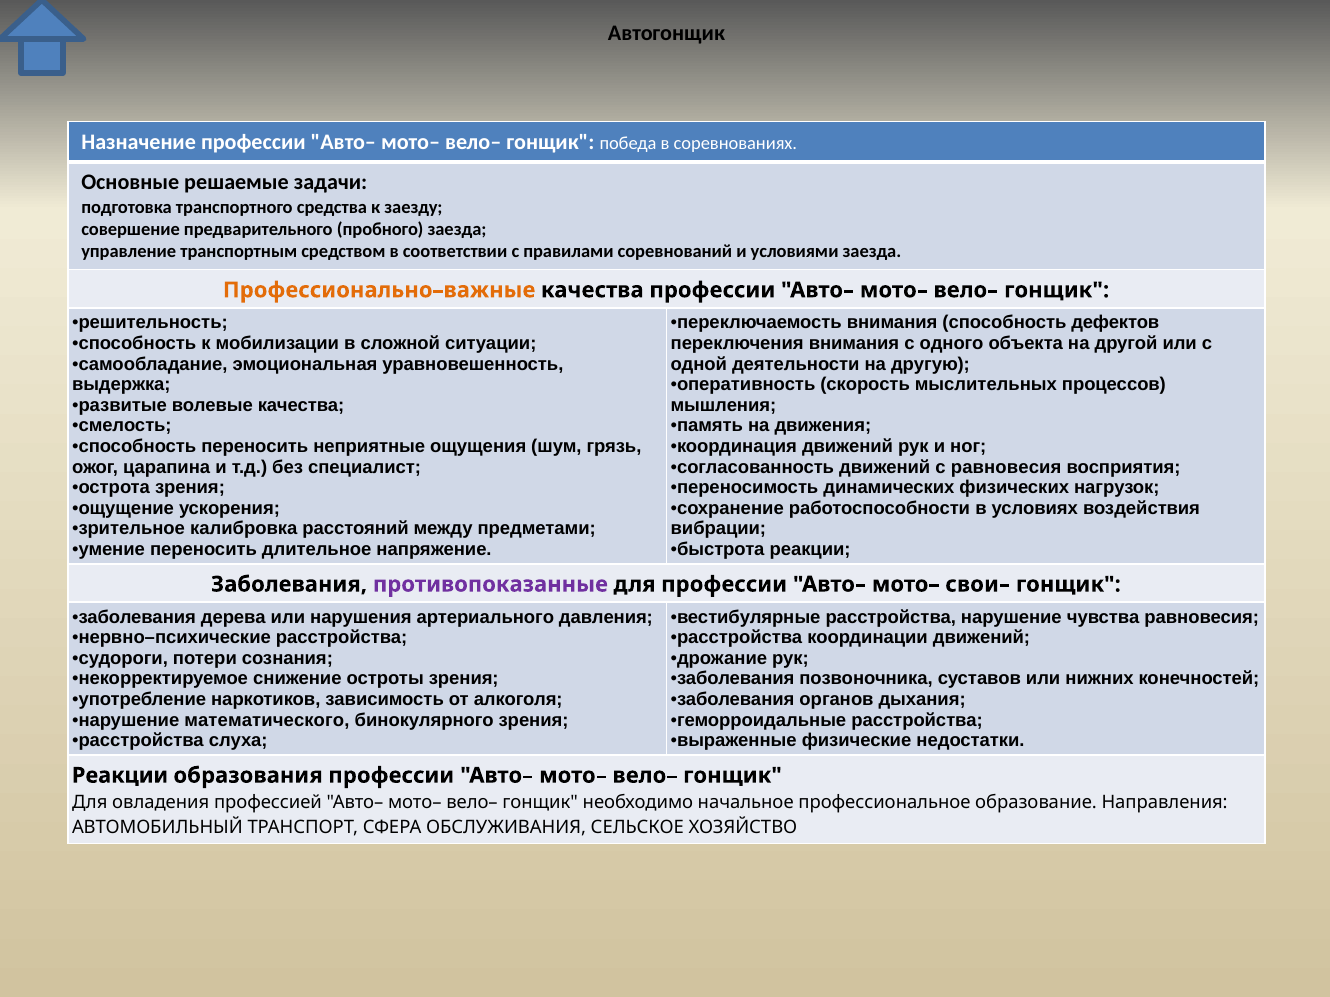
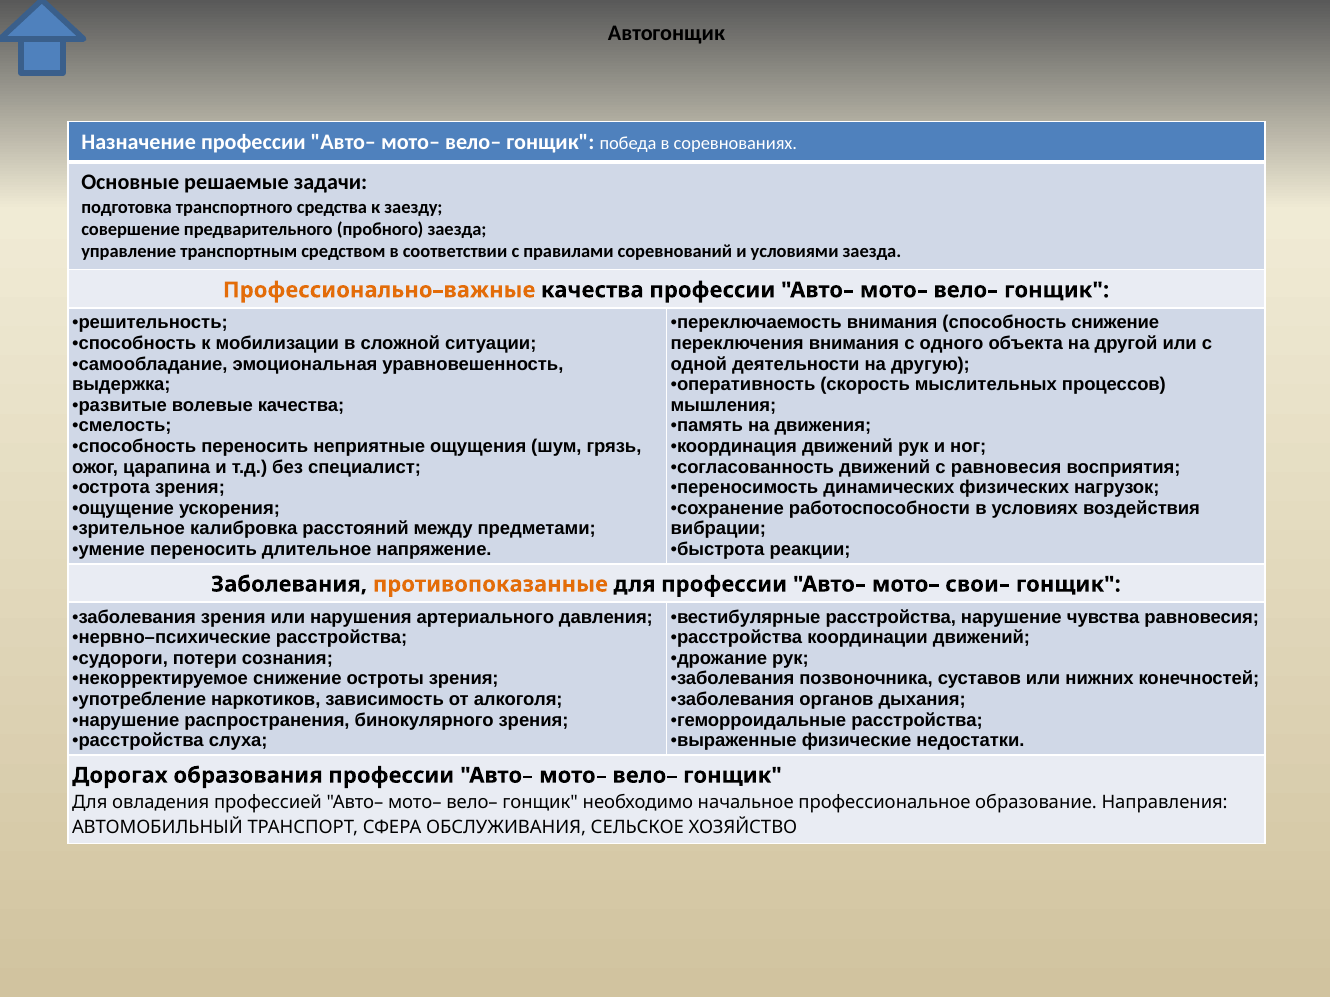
способность дефектов: дефектов -> снижение
противопоказанные colour: purple -> orange
заболевания дерева: дерева -> зрения
математического: математического -> распространения
Реакции at (120, 776): Реакции -> Дорогах
